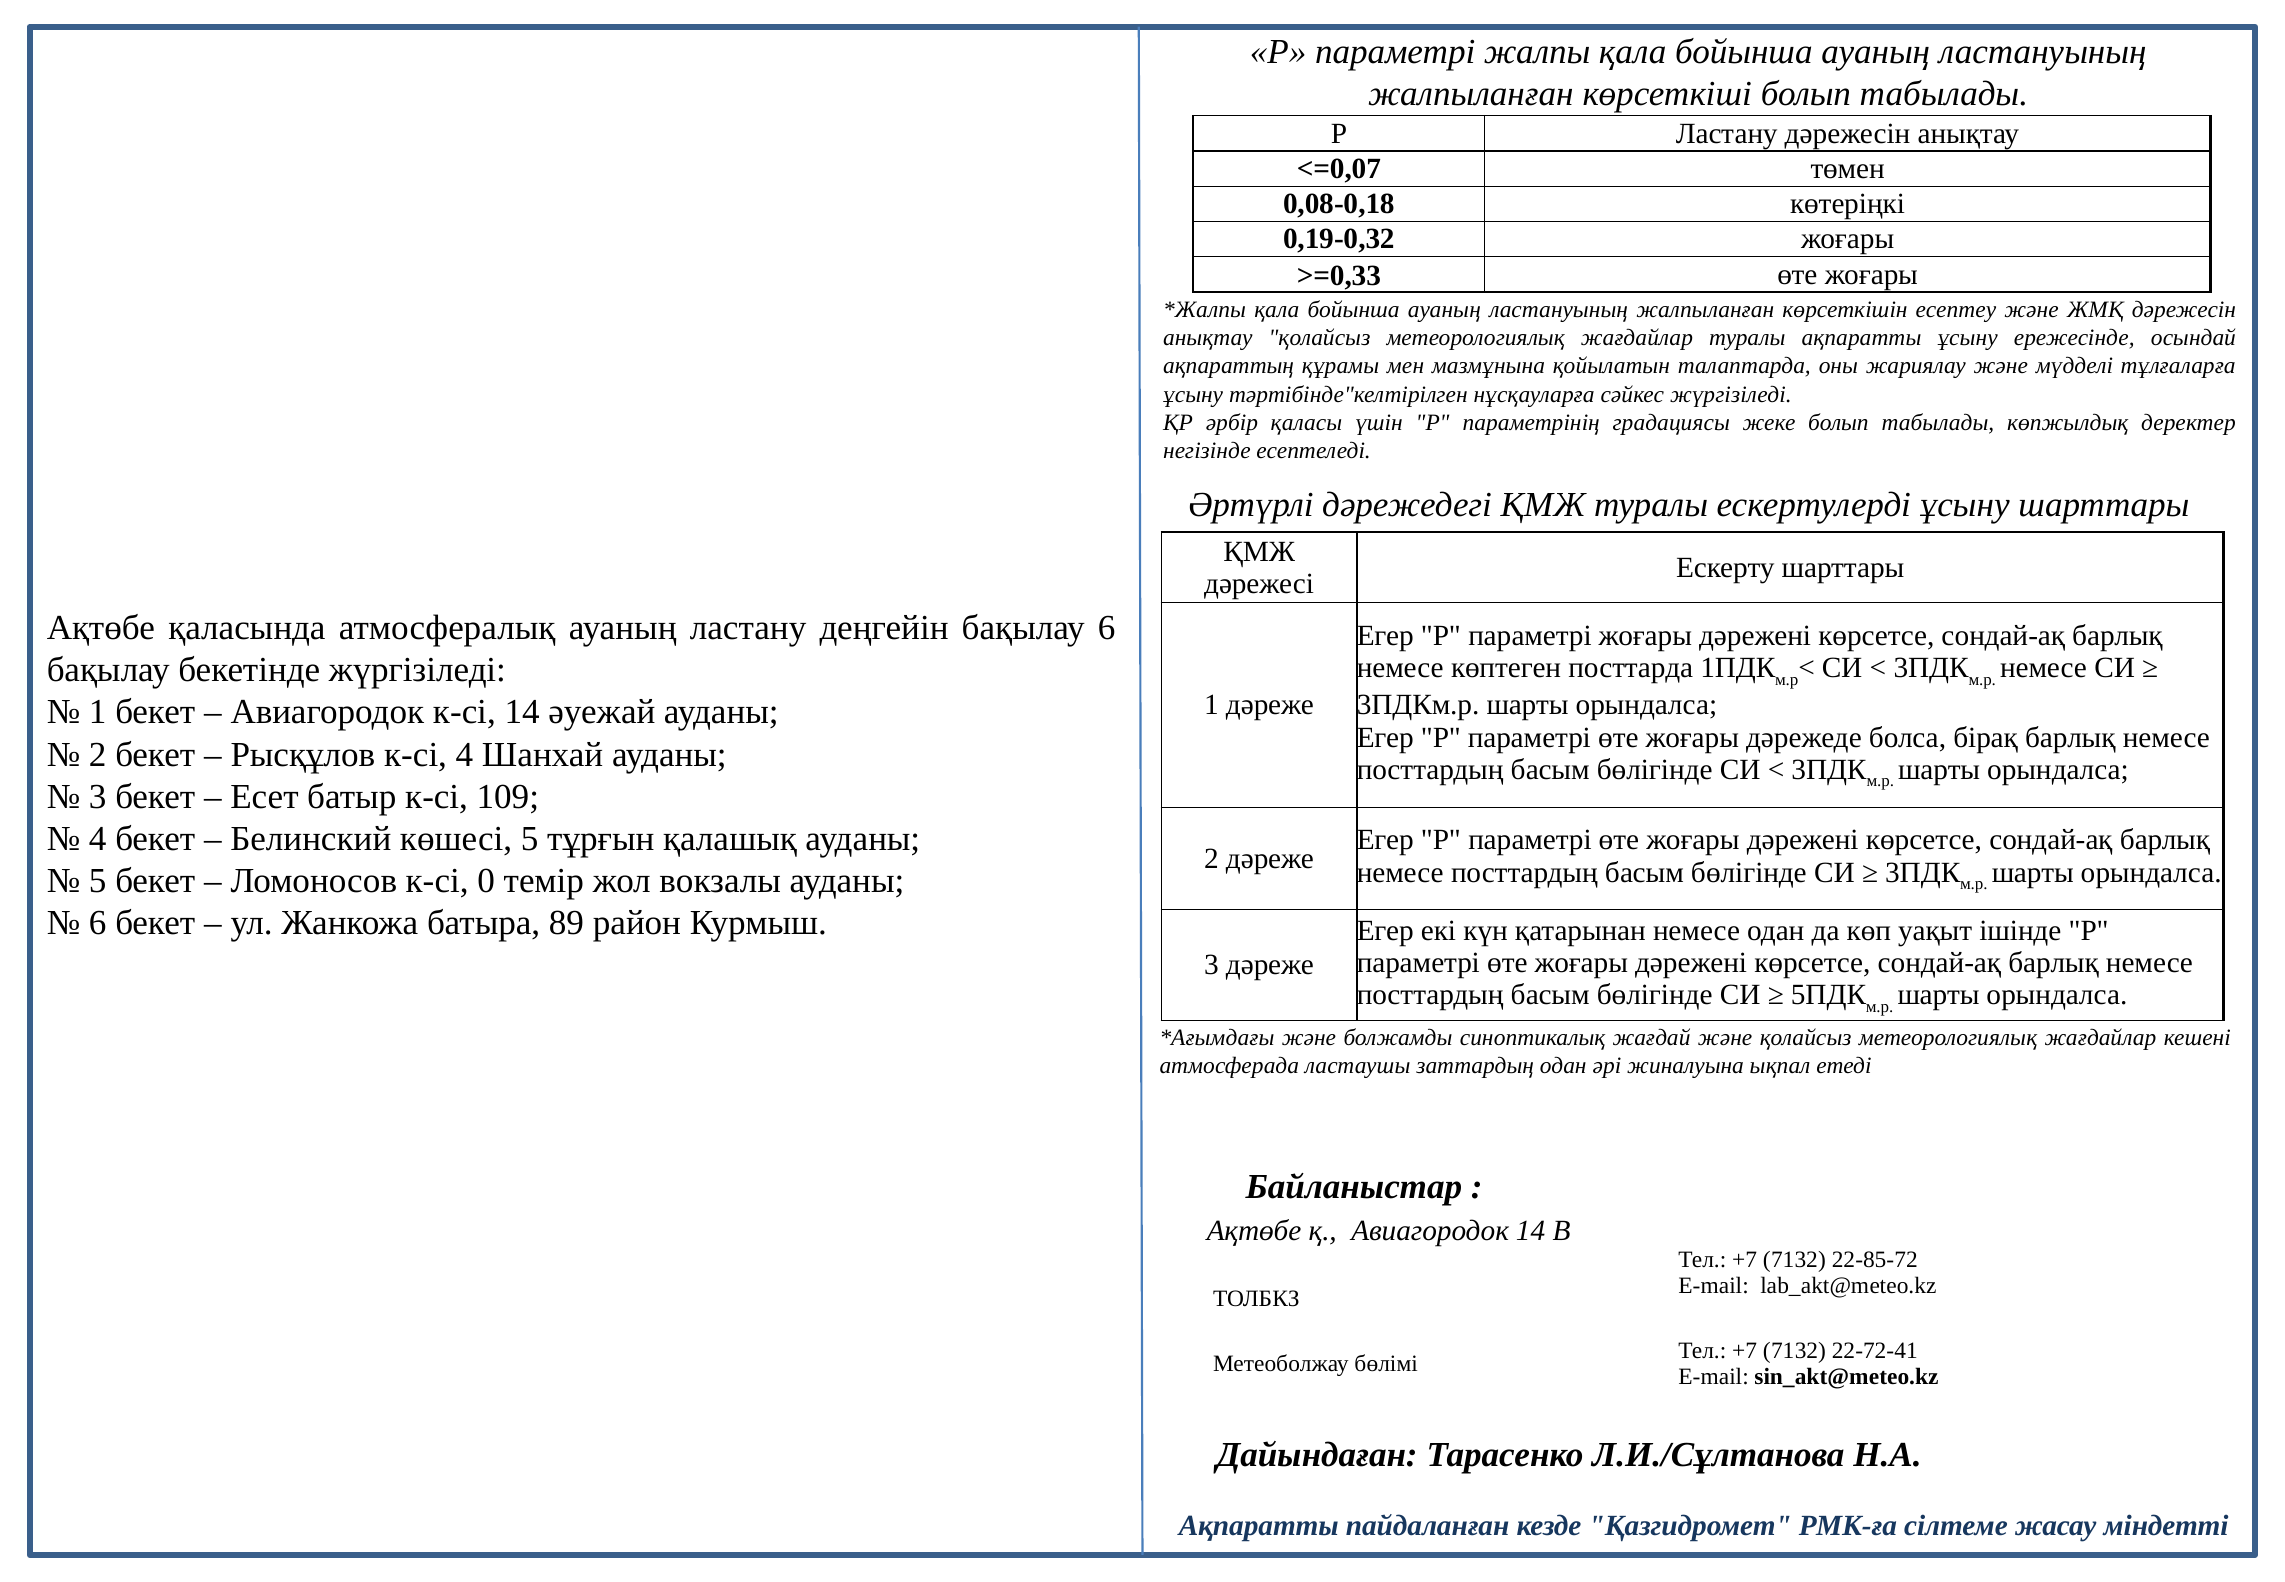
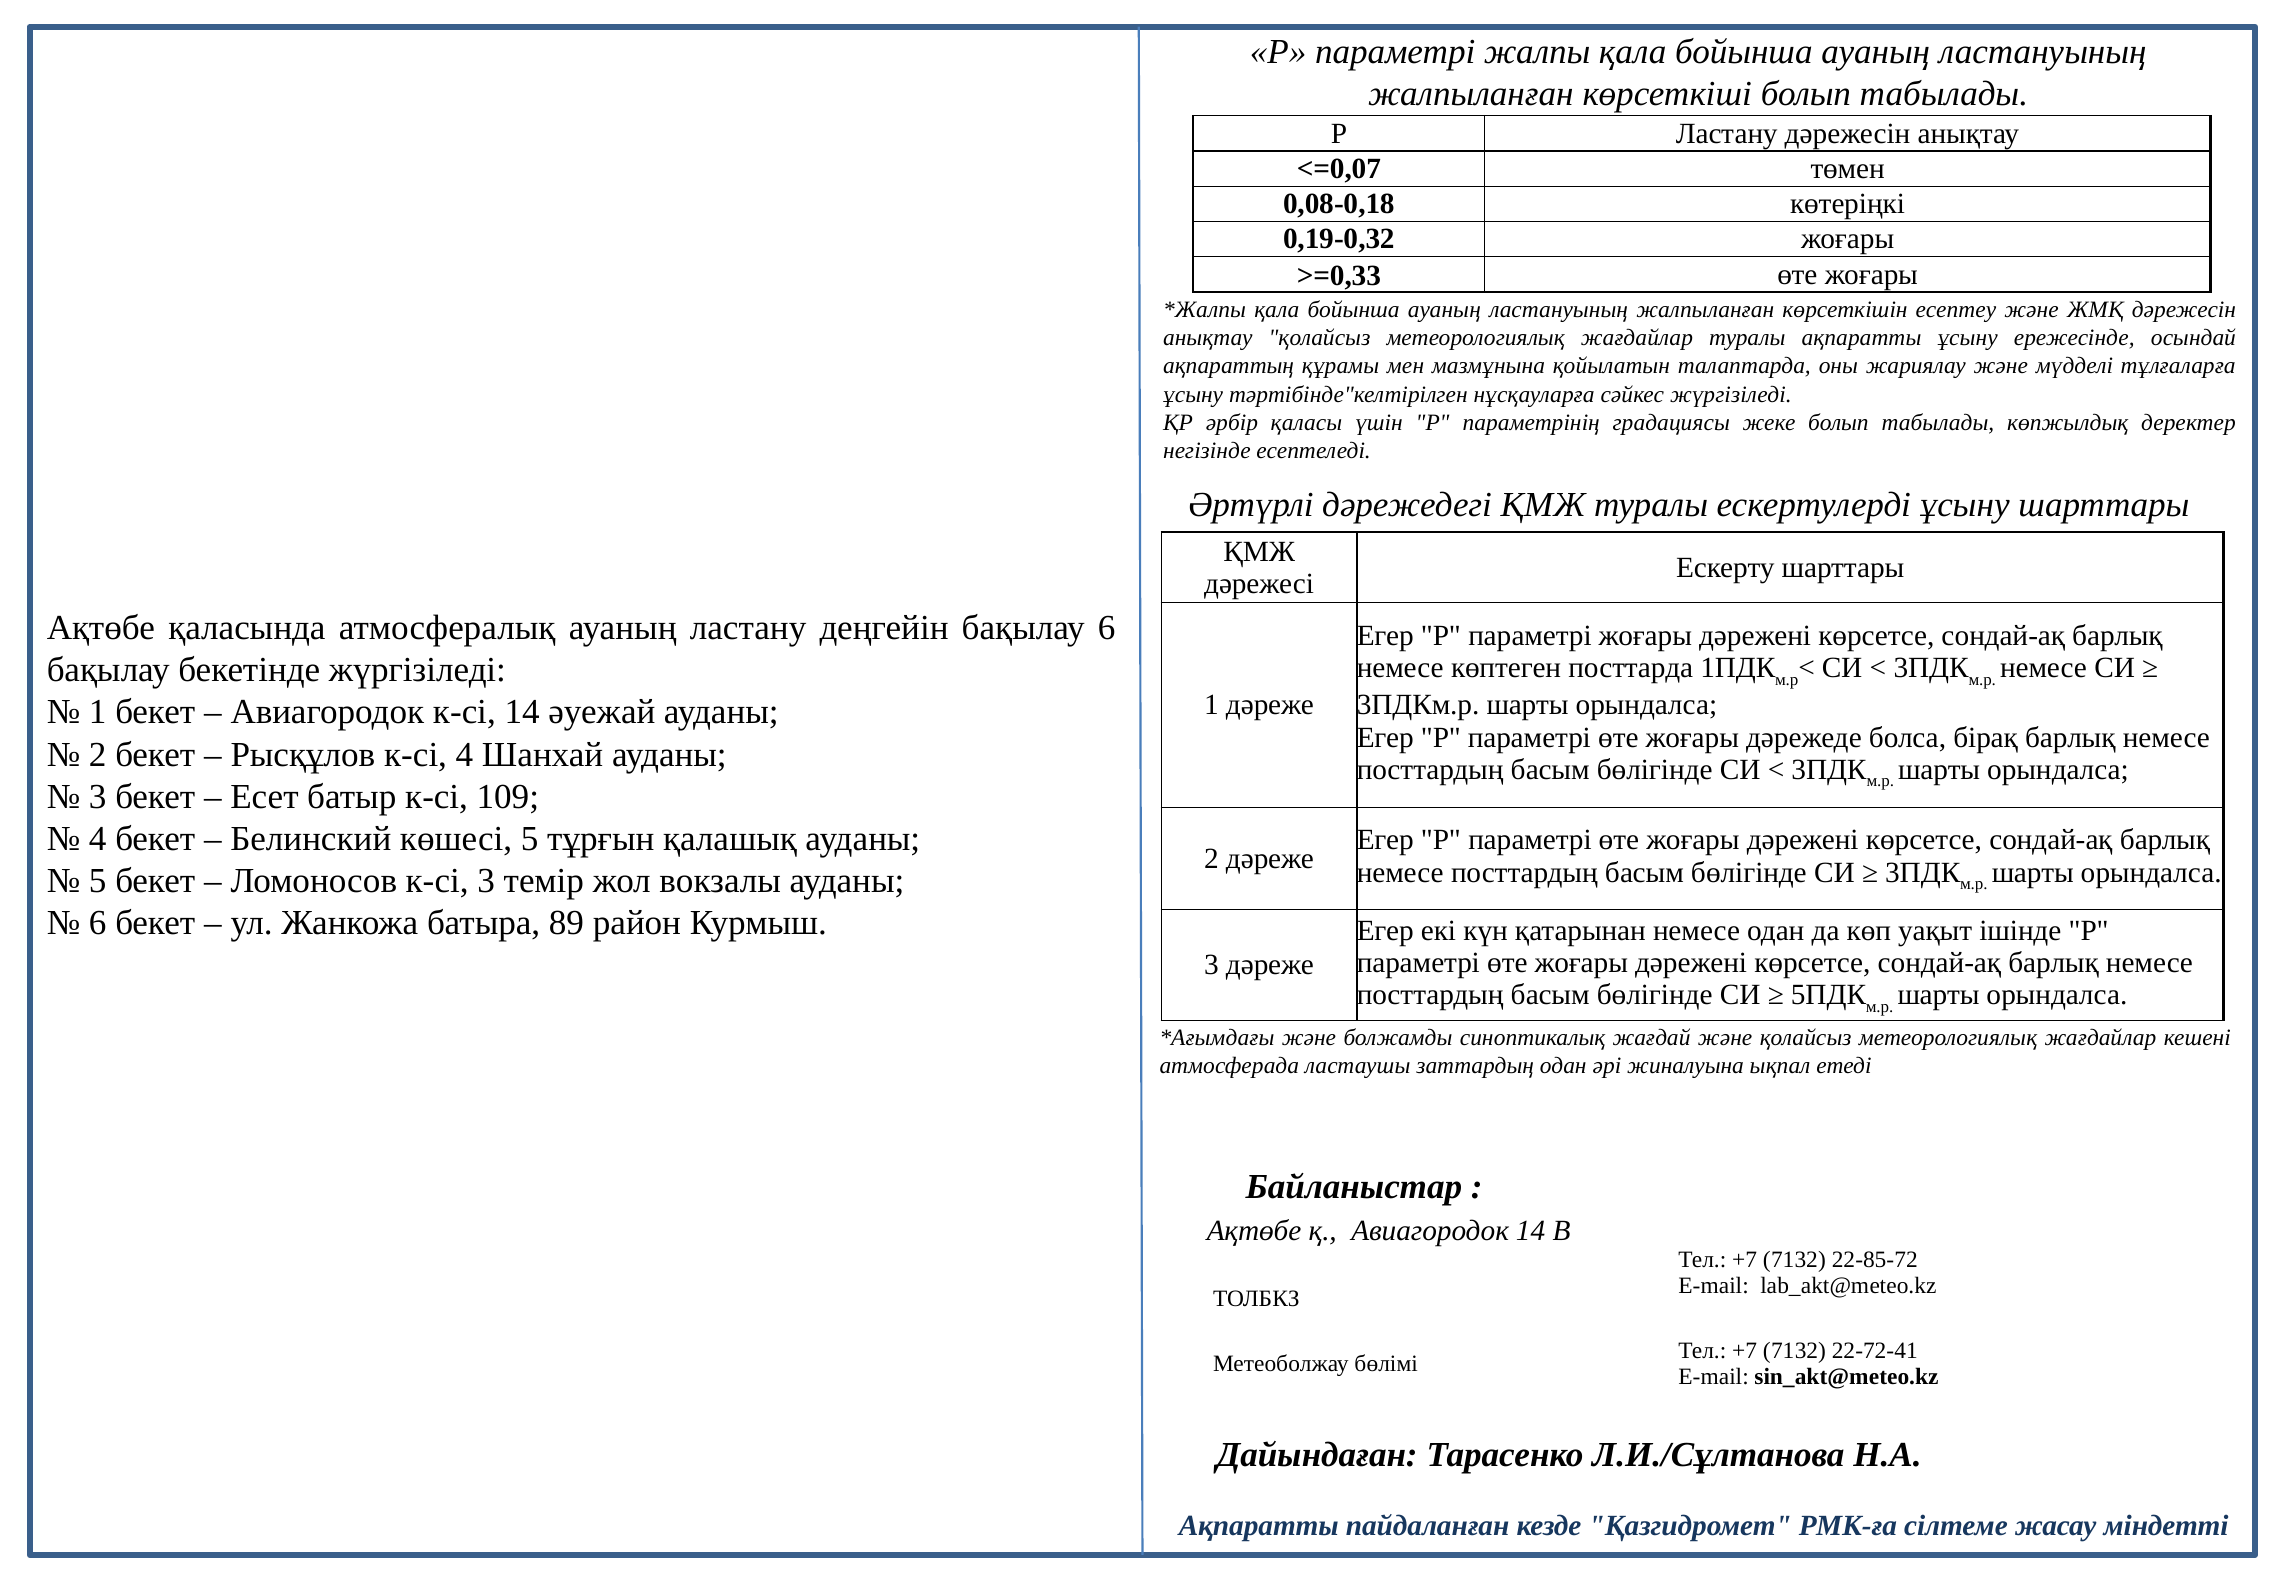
к-сі 0: 0 -> 3
